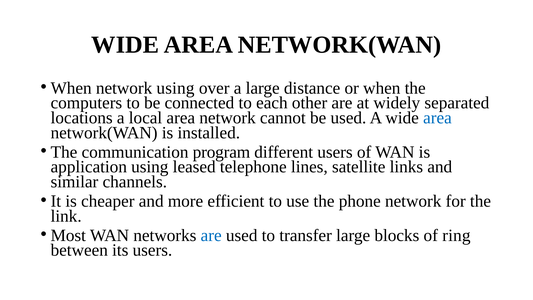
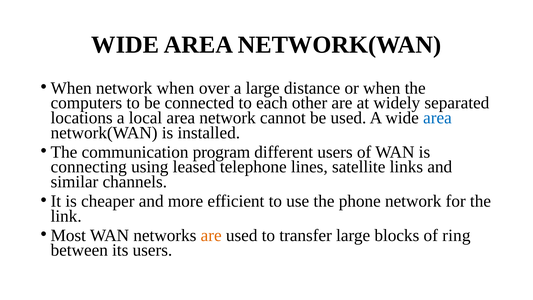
network using: using -> when
application: application -> connecting
are at (211, 235) colour: blue -> orange
